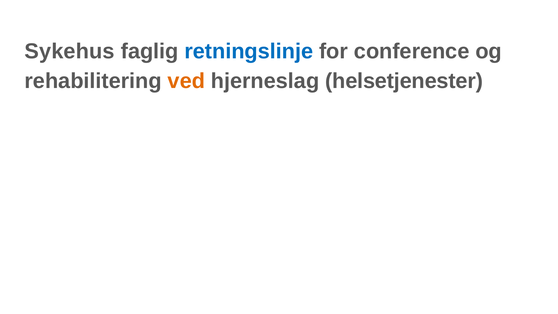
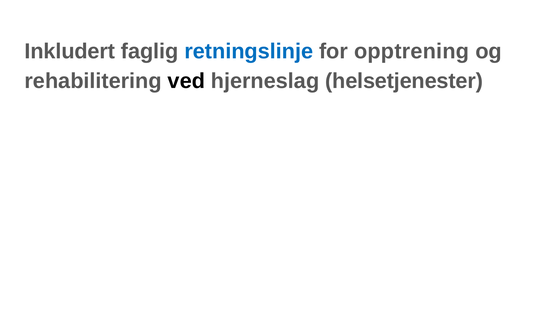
Sykehus: Sykehus -> Inkludert
conference: conference -> opptrening
ved colour: orange -> black
